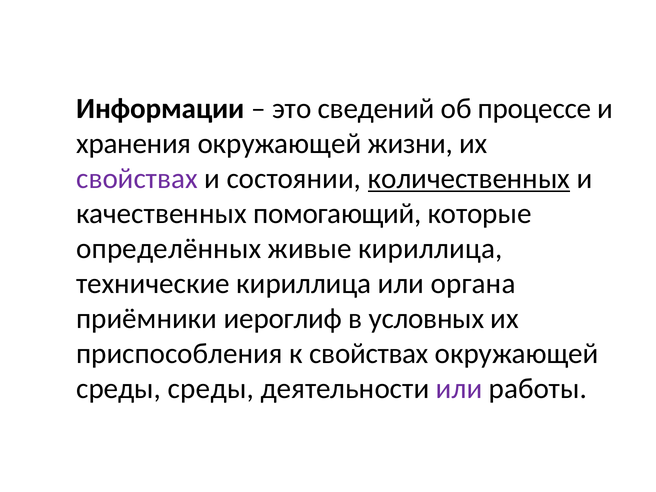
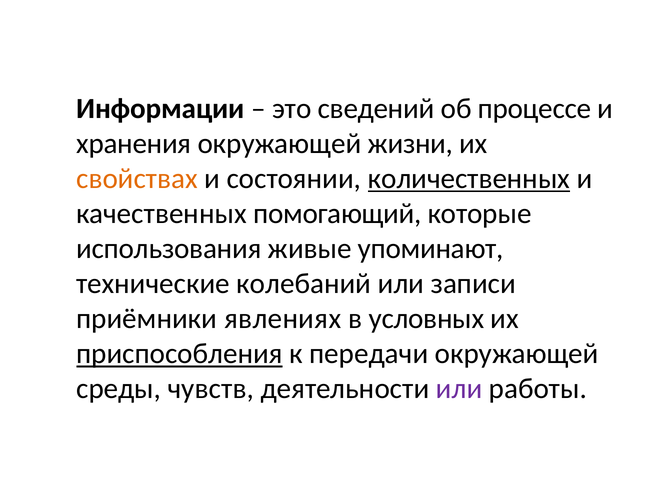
свойствах at (137, 179) colour: purple -> orange
определённых: определённых -> использования
живые кириллица: кириллица -> упоминают
технические кириллица: кириллица -> колебаний
органа: органа -> записи
иероглиф: иероглиф -> явлениях
приспособления underline: none -> present
к свойствах: свойствах -> передачи
среды среды: среды -> чувств
